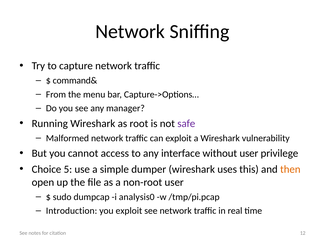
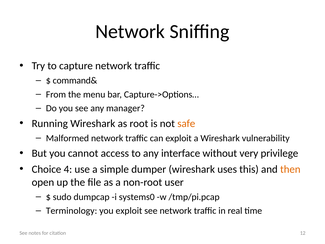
safe colour: purple -> orange
without user: user -> very
5: 5 -> 4
analysis0: analysis0 -> systems0
Introduction: Introduction -> Terminology
